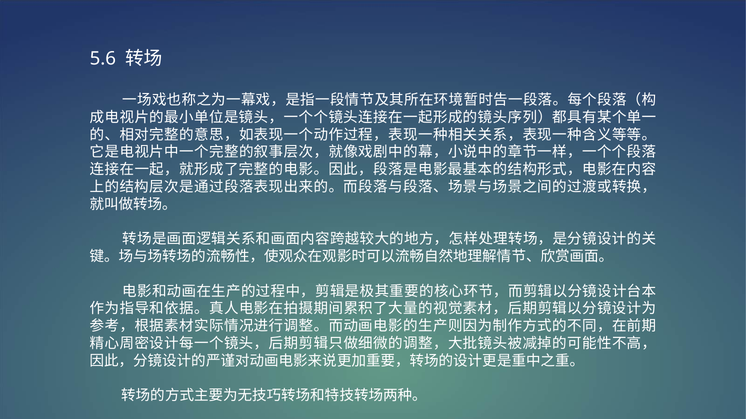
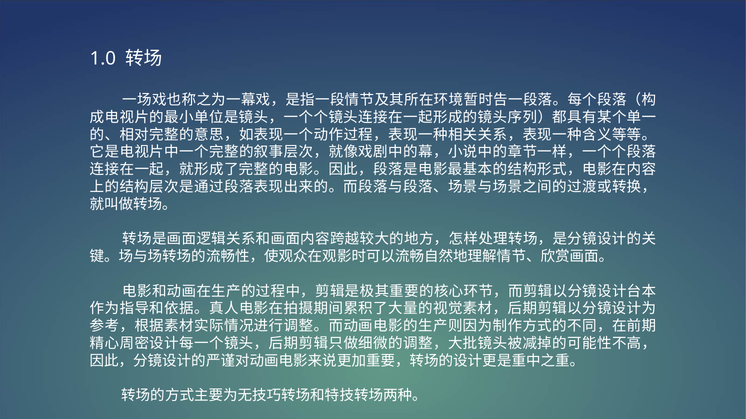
5.6: 5.6 -> 1.0
